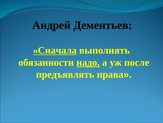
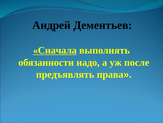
надо underline: present -> none
